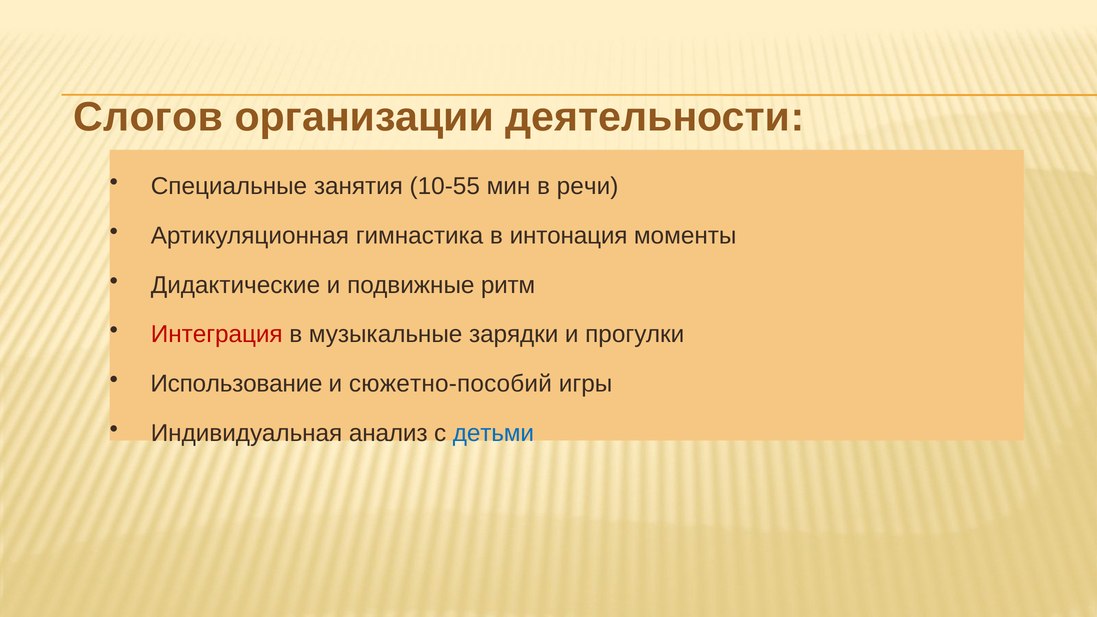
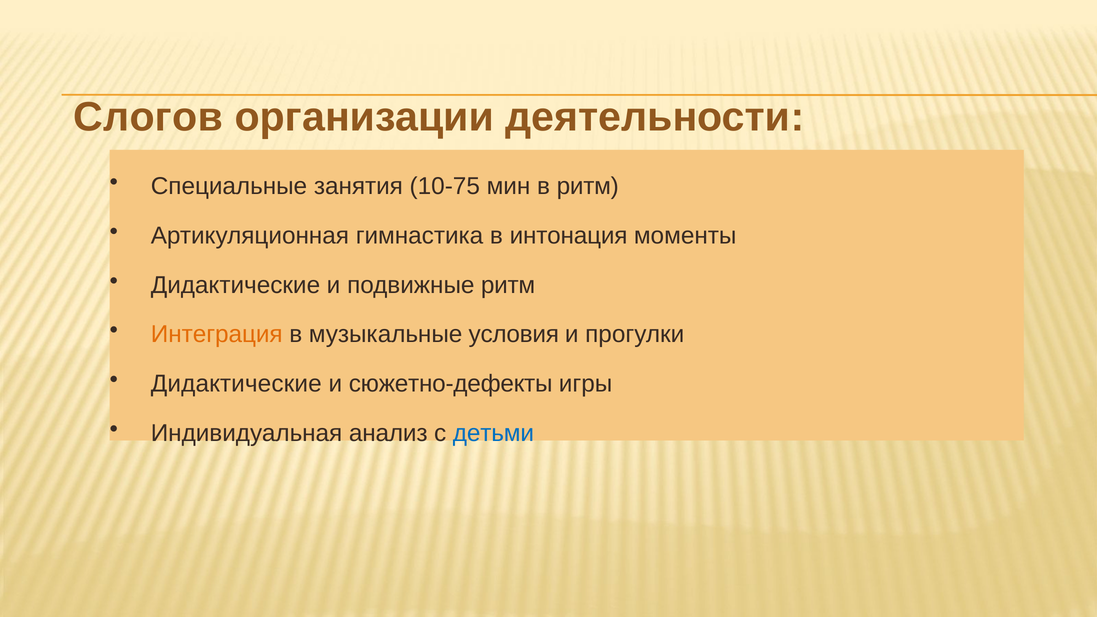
10-55: 10-55 -> 10-75
в речи: речи -> ритм
Интеграция colour: red -> orange
зарядки: зарядки -> условия
Использование at (236, 384): Использование -> Дидактические
сюжетно-пособий: сюжетно-пособий -> сюжетно-дефекты
